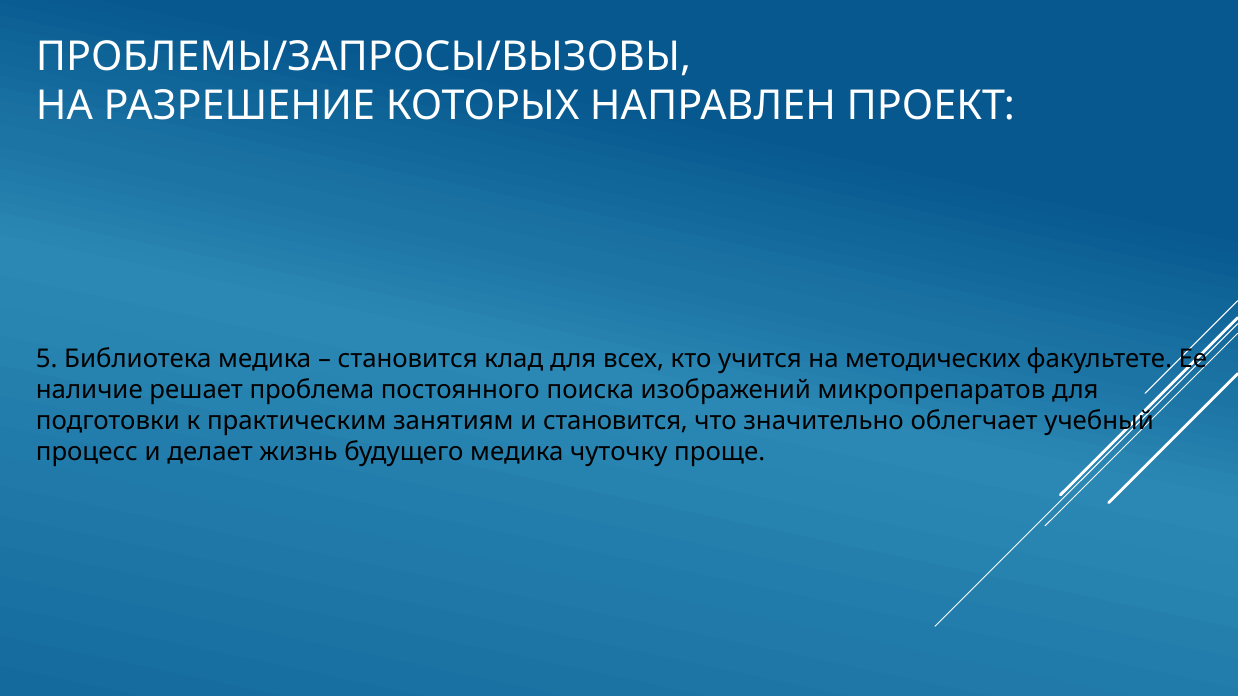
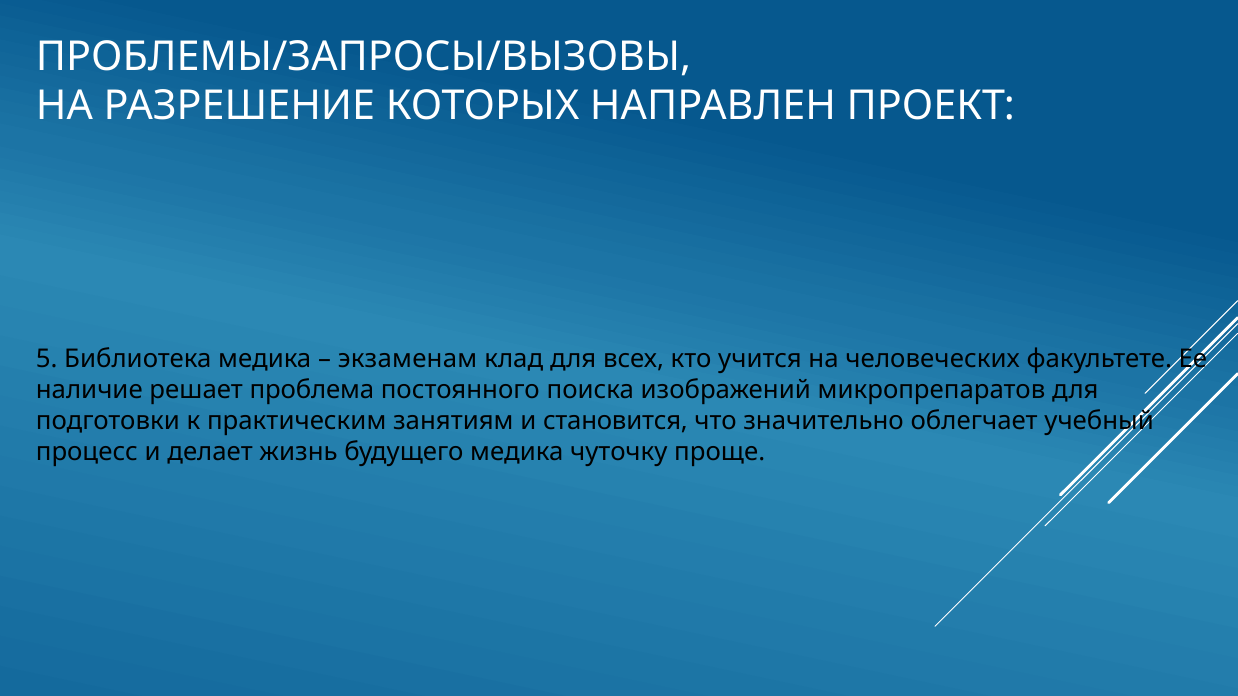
становится at (408, 359): становится -> экзаменам
методических: методических -> человеческих
